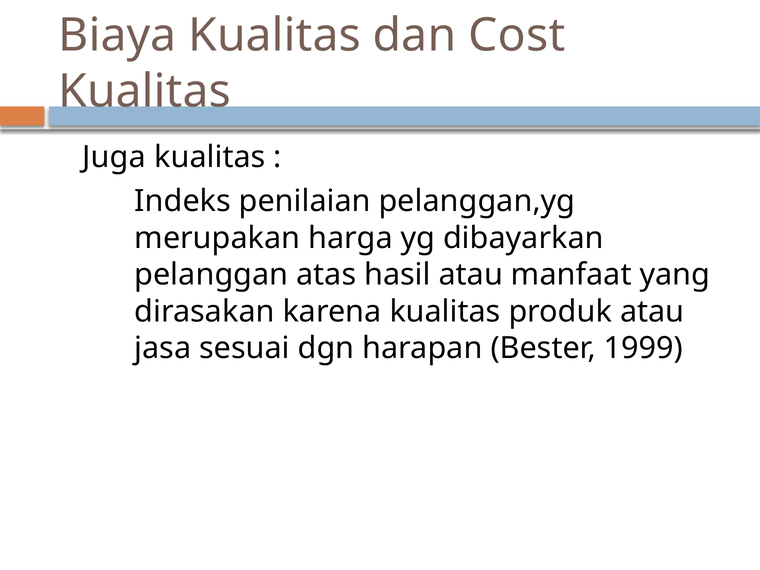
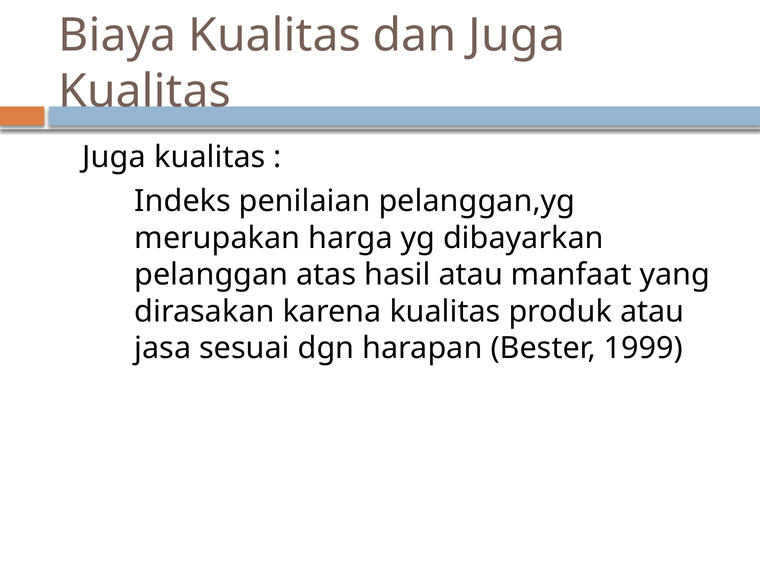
dan Cost: Cost -> Juga
